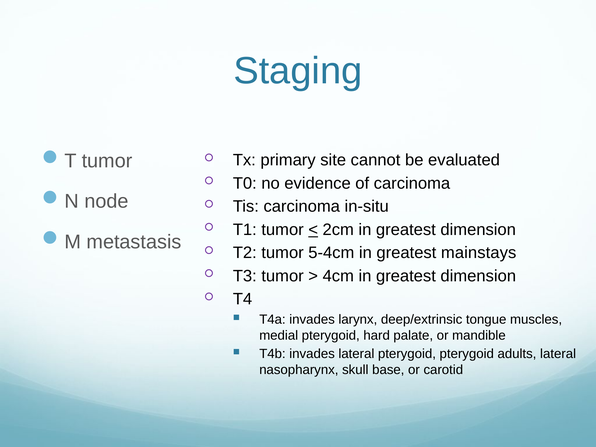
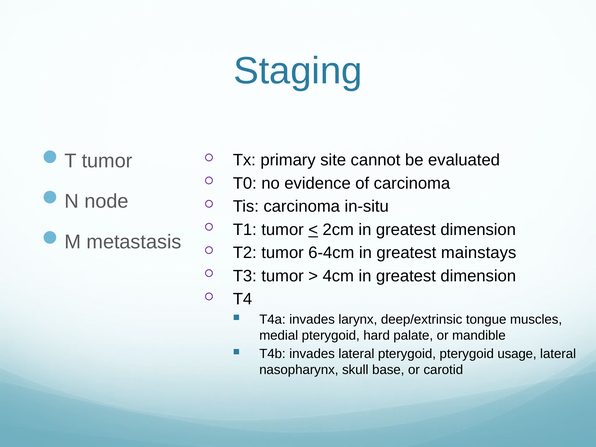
5-4cm: 5-4cm -> 6-4cm
adults: adults -> usage
